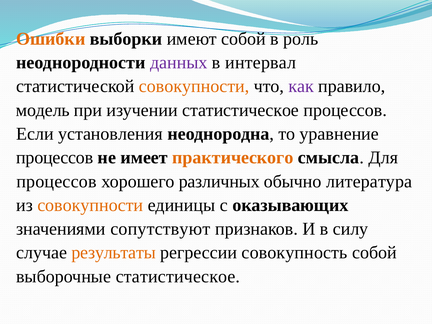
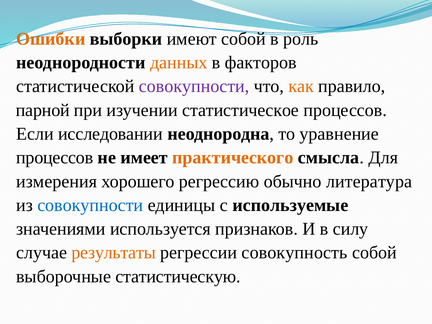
данных colour: purple -> orange
интервал: интервал -> факторов
совокупности at (194, 86) colour: orange -> purple
как colour: purple -> orange
модель: модель -> парной
установления: установления -> исследовании
процессов at (56, 181): процессов -> измерения
различных: различных -> регрессию
совокупности at (90, 205) colour: orange -> blue
оказывающих: оказывающих -> используемые
сопутствуют: сопутствуют -> используется
выборочные статистическое: статистическое -> статистическую
